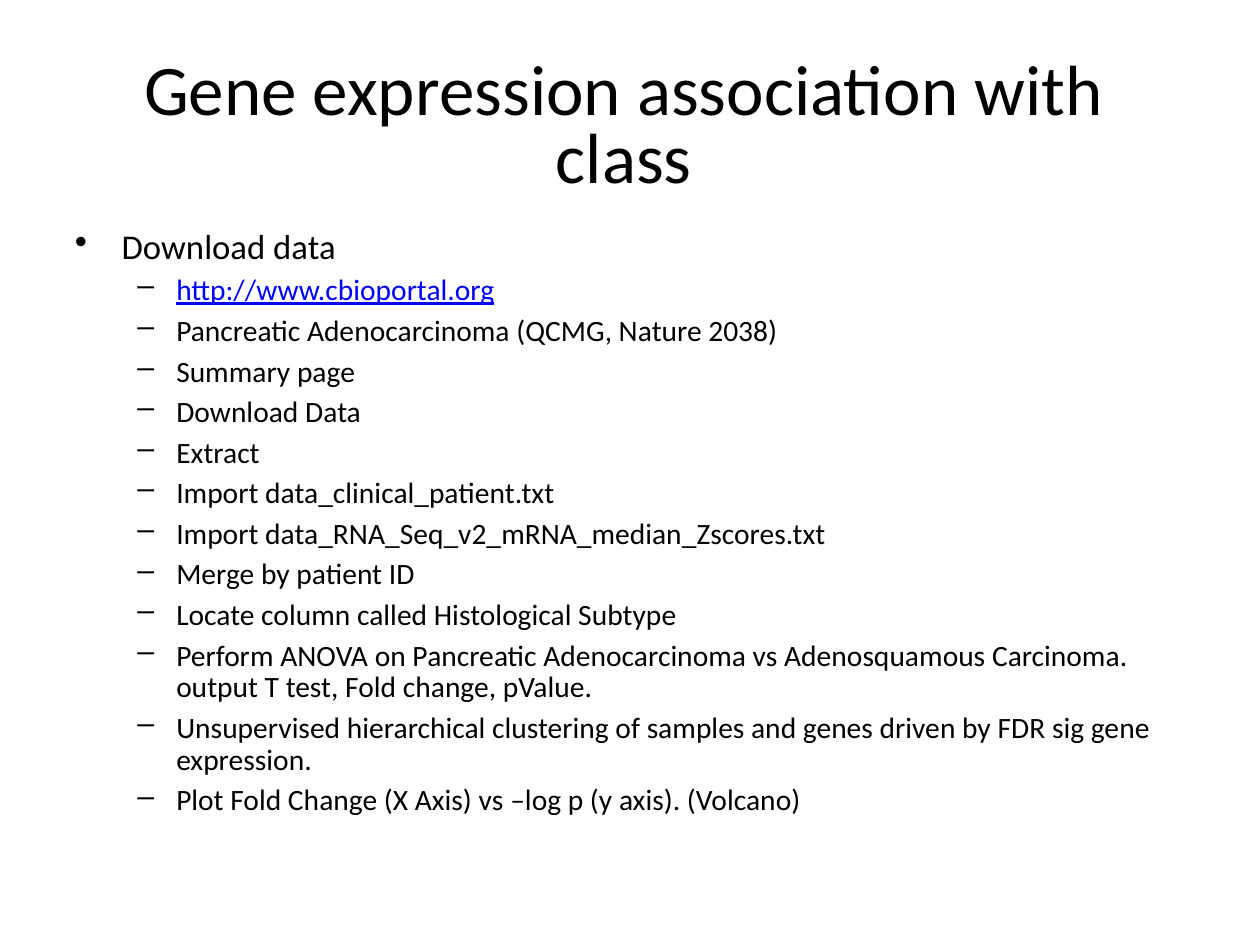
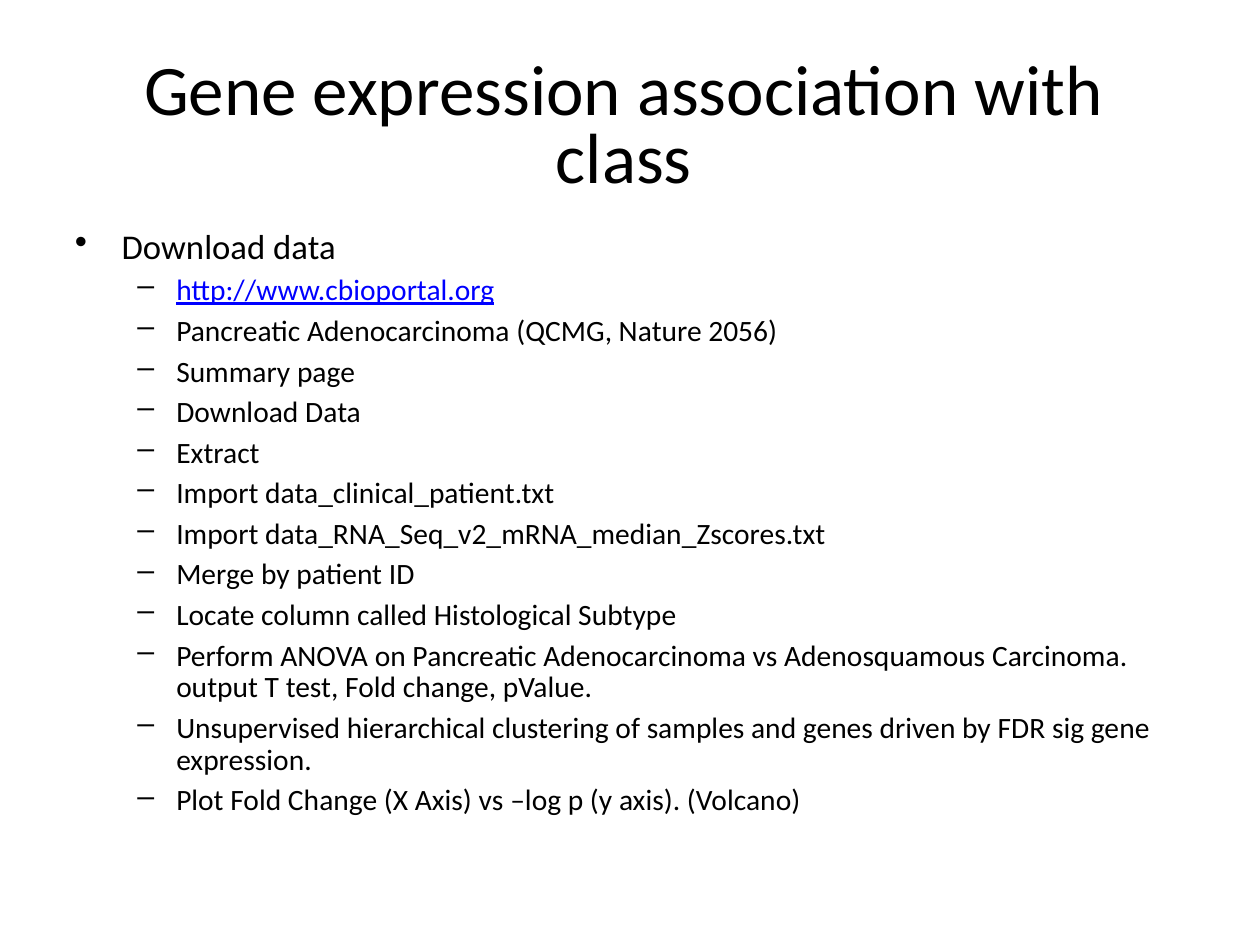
2038: 2038 -> 2056
